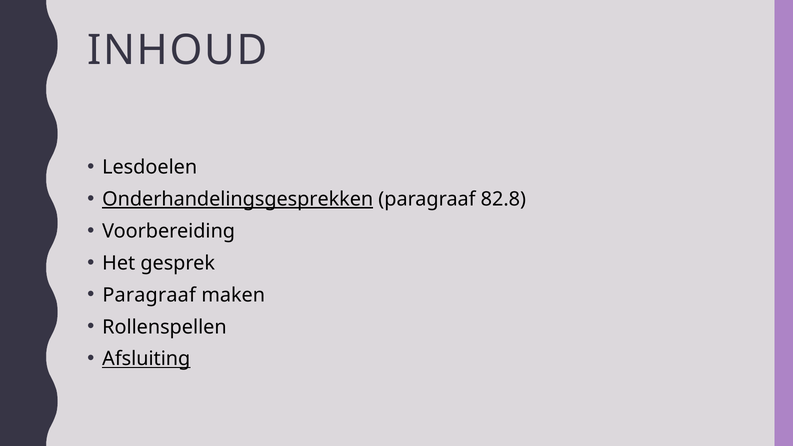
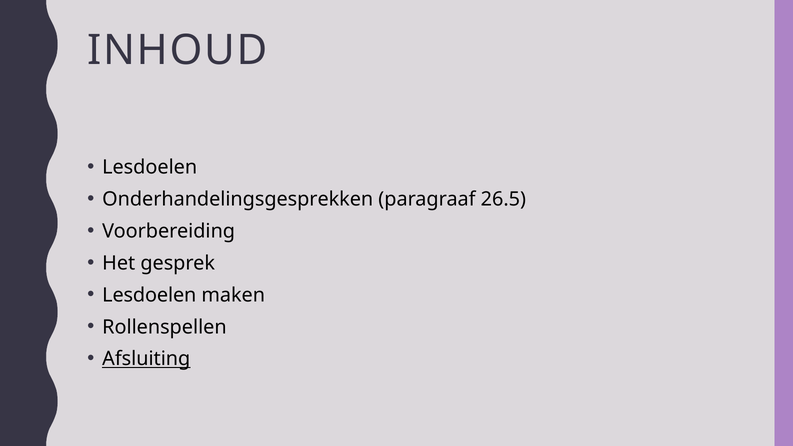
Onderhandelingsgesprekken underline: present -> none
82.8: 82.8 -> 26.5
Paragraaf at (149, 295): Paragraaf -> Lesdoelen
